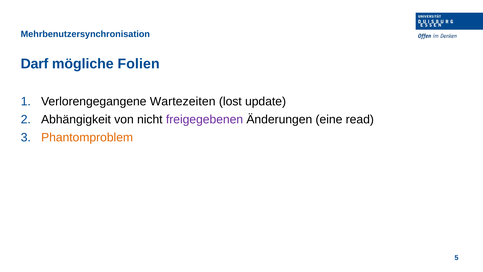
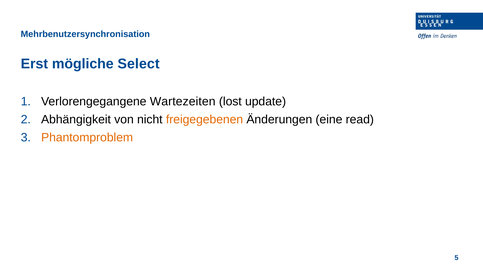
Darf: Darf -> Erst
Folien: Folien -> Select
freigegebenen colour: purple -> orange
